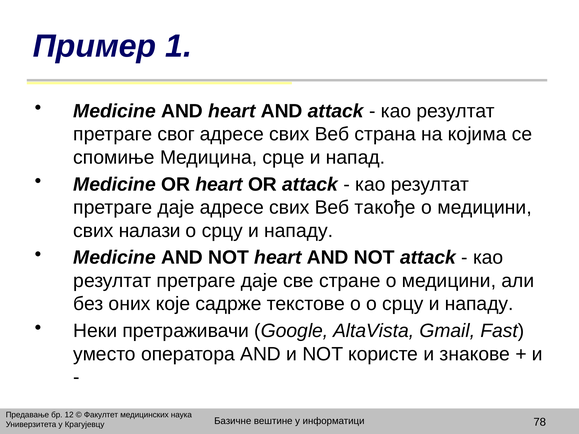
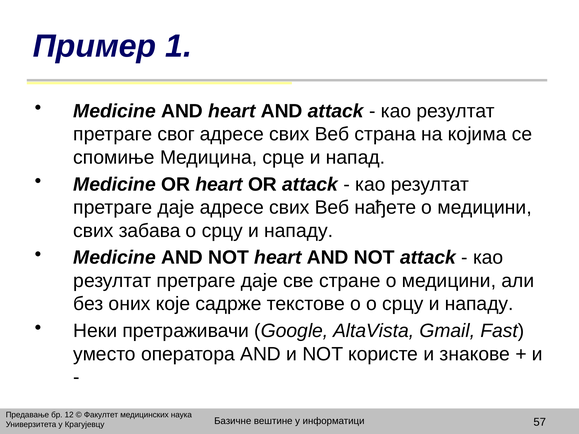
такође: такође -> нађете
налази: налази -> забава
78: 78 -> 57
